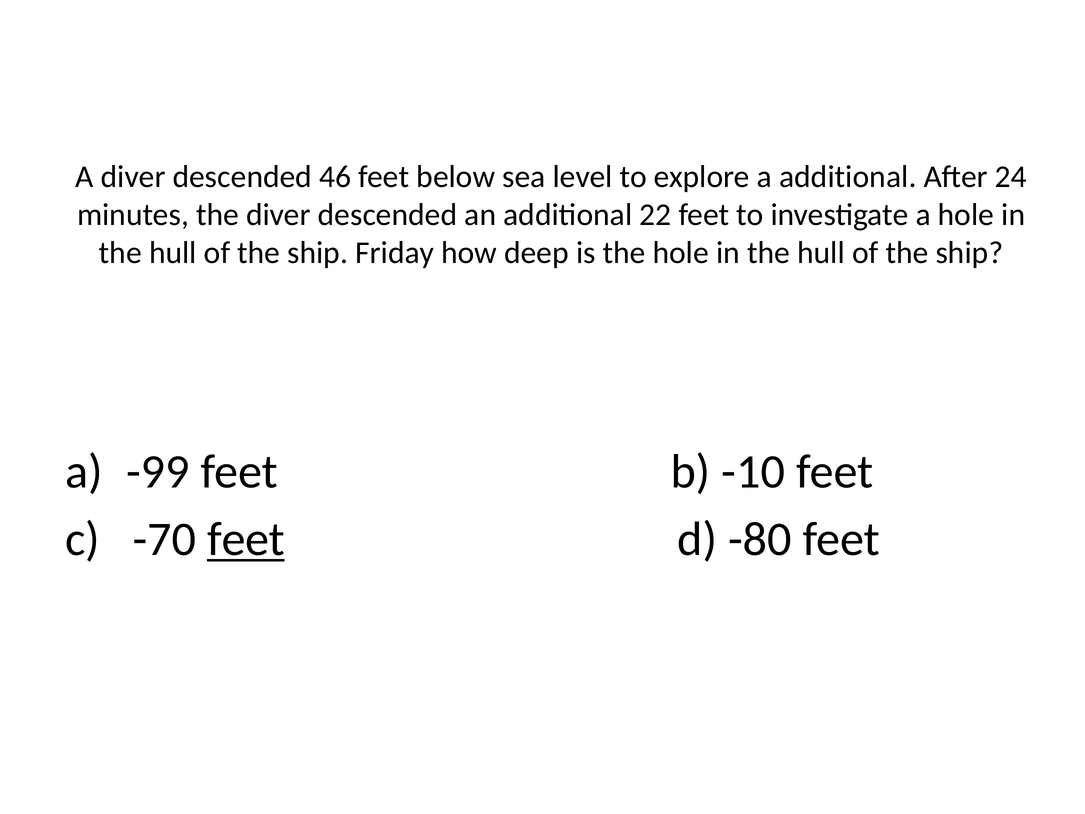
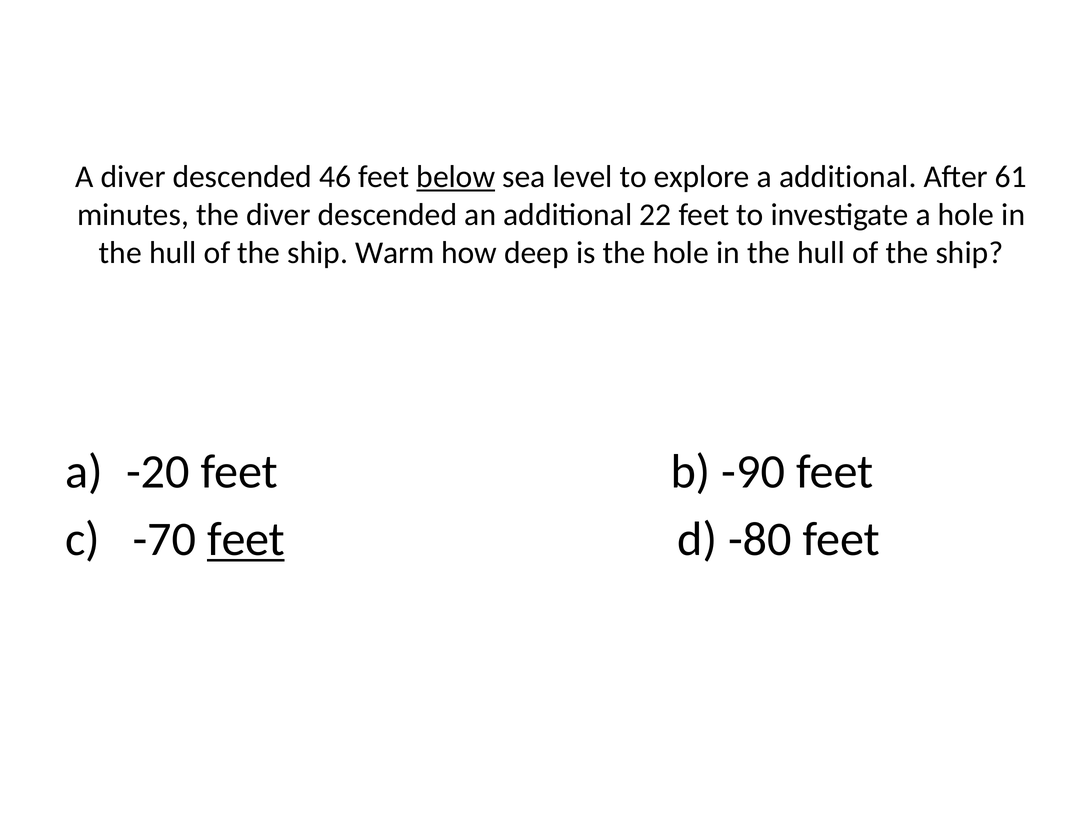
below underline: none -> present
24: 24 -> 61
Friday: Friday -> Warm
-99: -99 -> -20
-10: -10 -> -90
